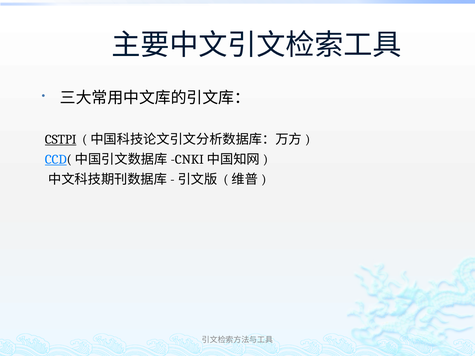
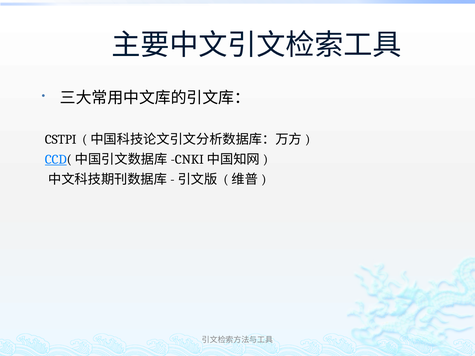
CSTPI underline: present -> none
